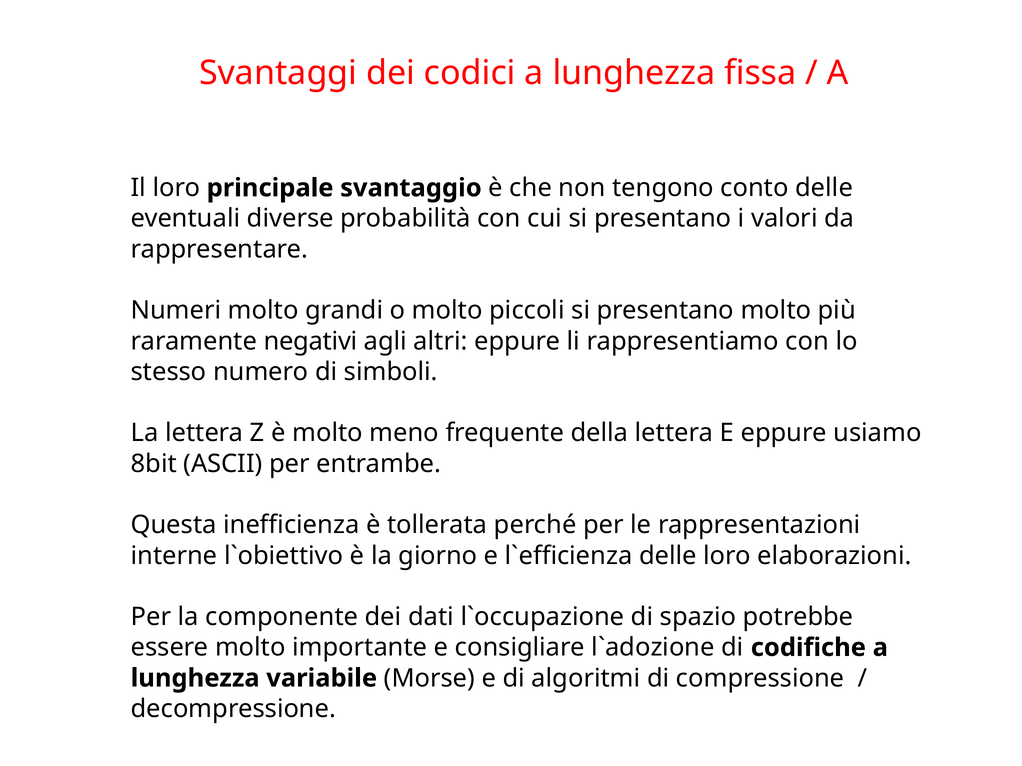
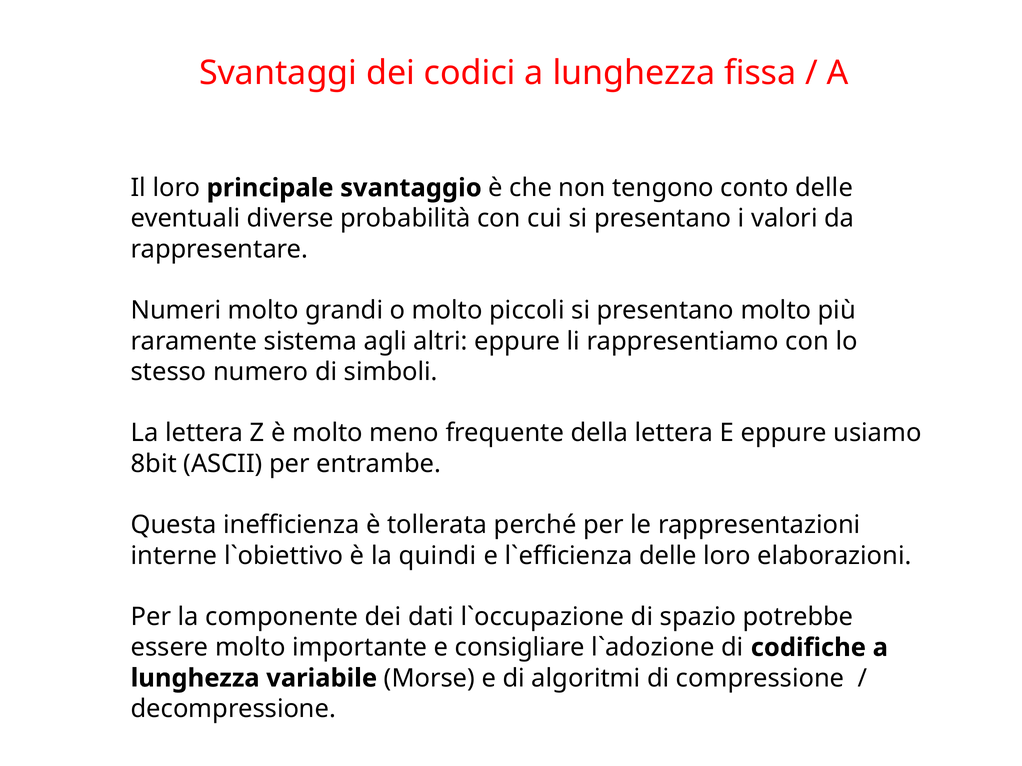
negativi: negativi -> sistema
giorno: giorno -> quindi
